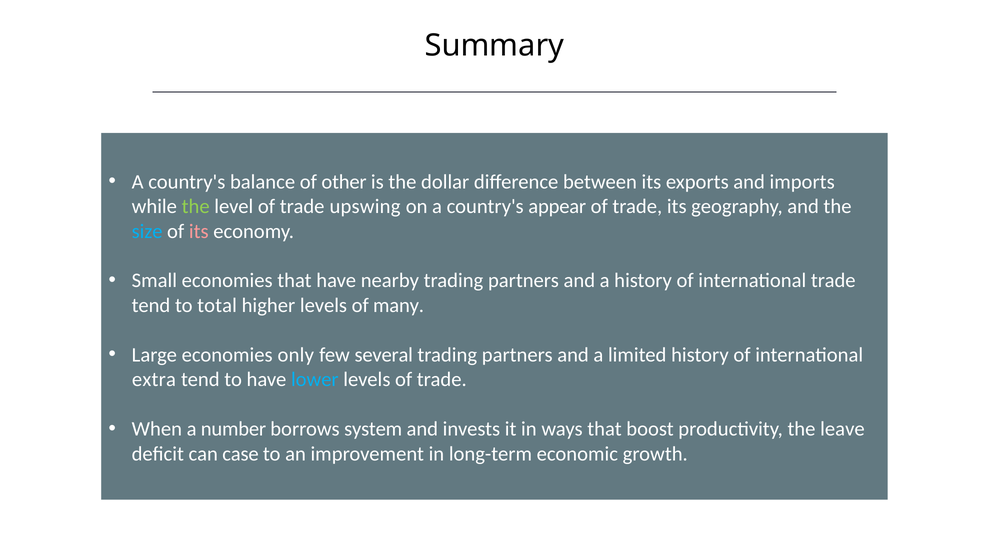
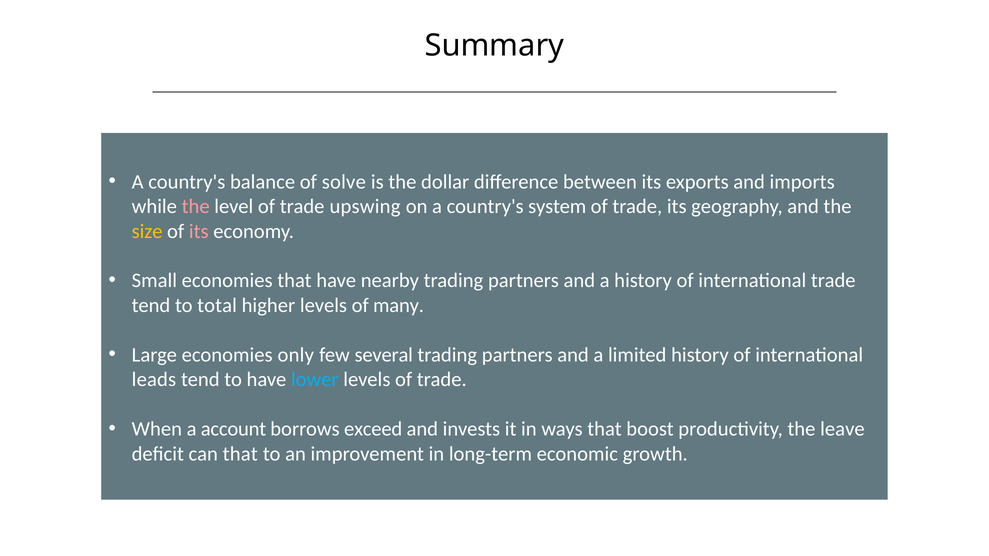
other: other -> solve
the at (196, 207) colour: light green -> pink
appear: appear -> system
size colour: light blue -> yellow
extra: extra -> leads
number: number -> account
system: system -> exceed
can case: case -> that
